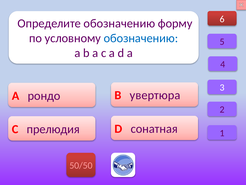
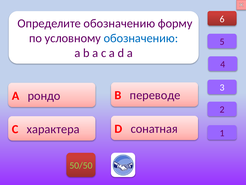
увертюра: увертюра -> переводе
прелюдия: прелюдия -> характера
50/50 colour: pink -> light green
